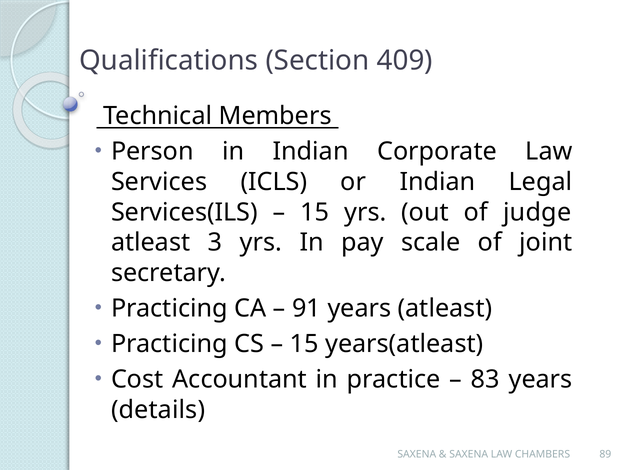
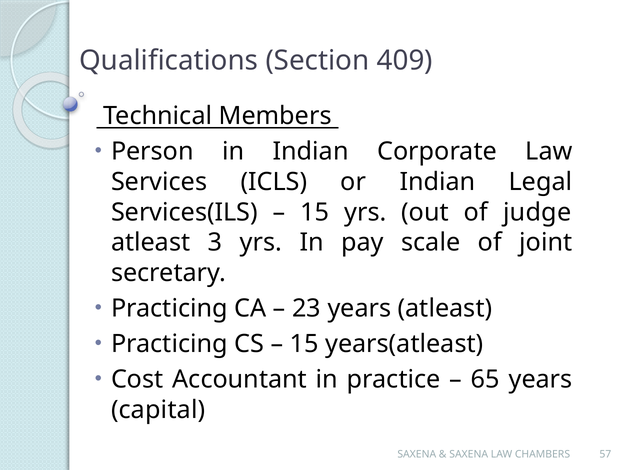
91: 91 -> 23
83: 83 -> 65
details: details -> capital
89: 89 -> 57
